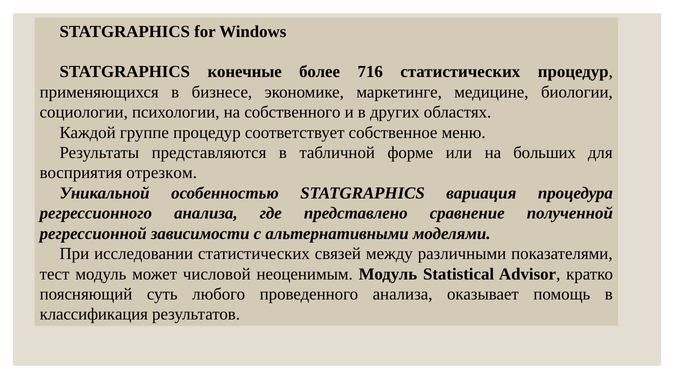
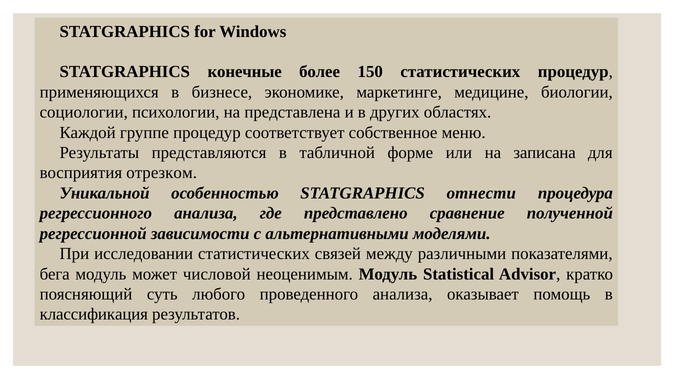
716: 716 -> 150
собственного: собственного -> представлена
больших: больших -> записана
вариация: вариация -> отнести
тест: тест -> бега
